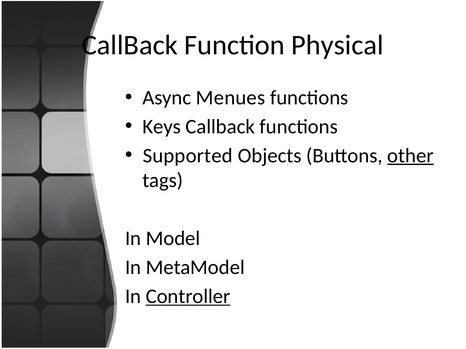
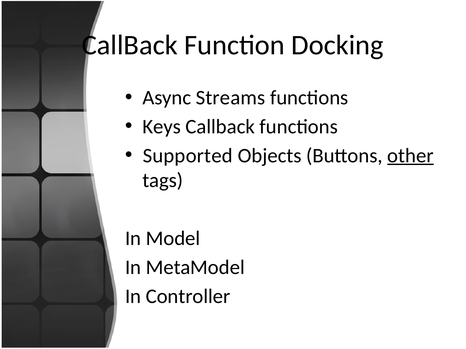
Physical: Physical -> Docking
Menues: Menues -> Streams
Controller underline: present -> none
